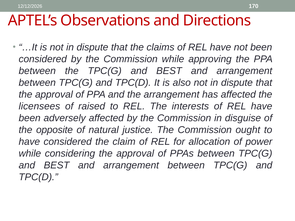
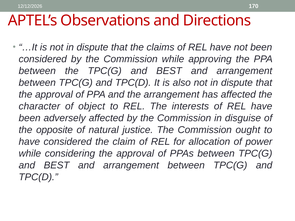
licensees: licensees -> character
raised: raised -> object
